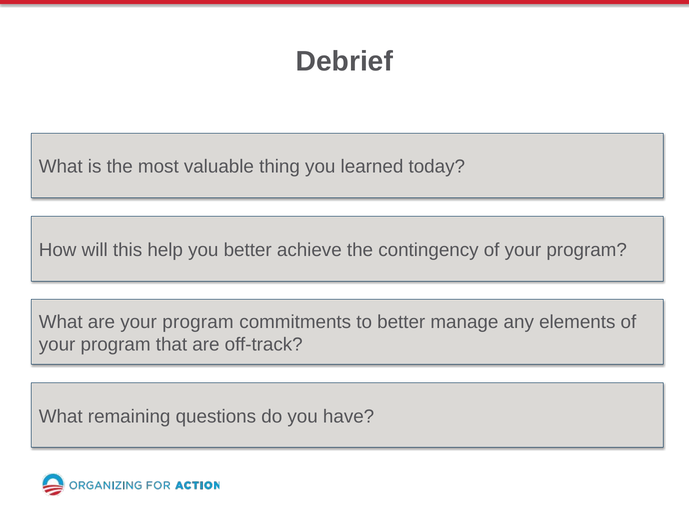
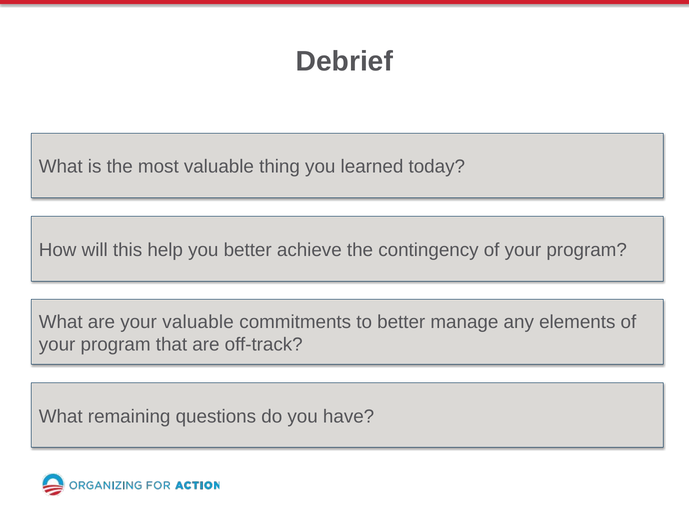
are your program: program -> valuable
